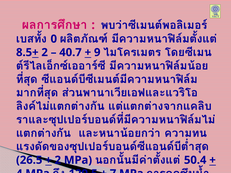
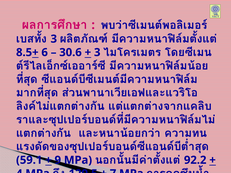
0 at (54, 39): 0 -> 3
8.5+ 2: 2 -> 6
40.7: 40.7 -> 30.6
9 at (97, 52): 9 -> 3
26.5: 26.5 -> 59.1
2 at (58, 160): 2 -> 9
50.4: 50.4 -> 92.2
